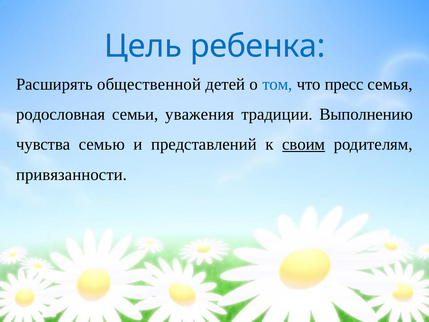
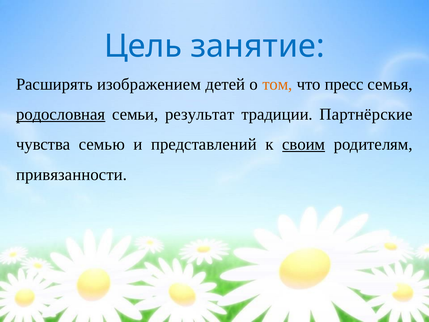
ребенка: ребенка -> занятие
общественной: общественной -> изображением
том colour: blue -> orange
родословная underline: none -> present
уважения: уважения -> результат
Выполнению: Выполнению -> Партнёрские
